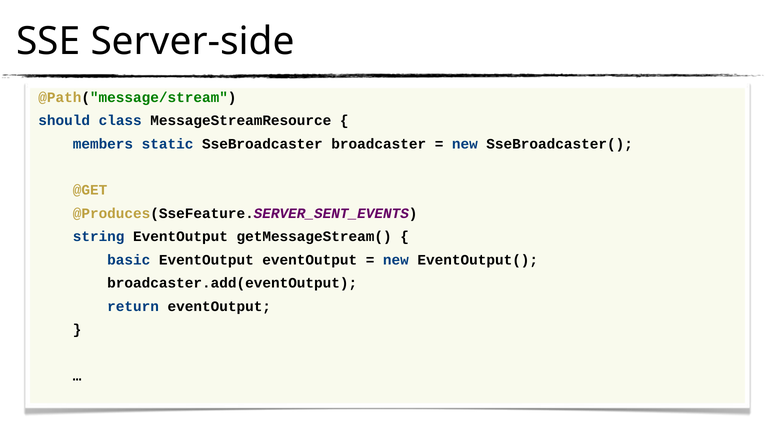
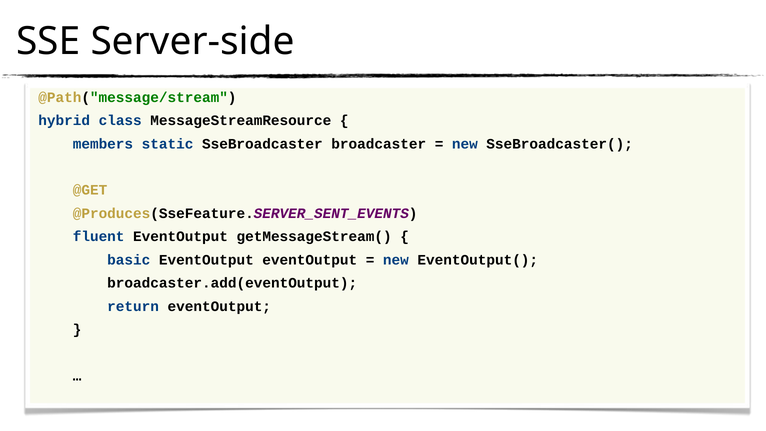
should: should -> hybrid
string: string -> fluent
